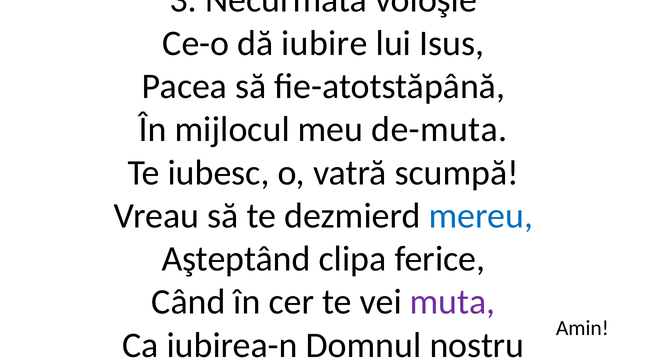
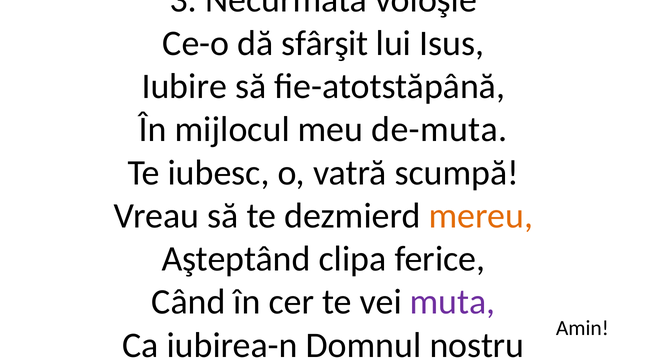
dă iubire: iubire -> sfârşit
Pacea: Pacea -> Iubire
mereu colour: blue -> orange
